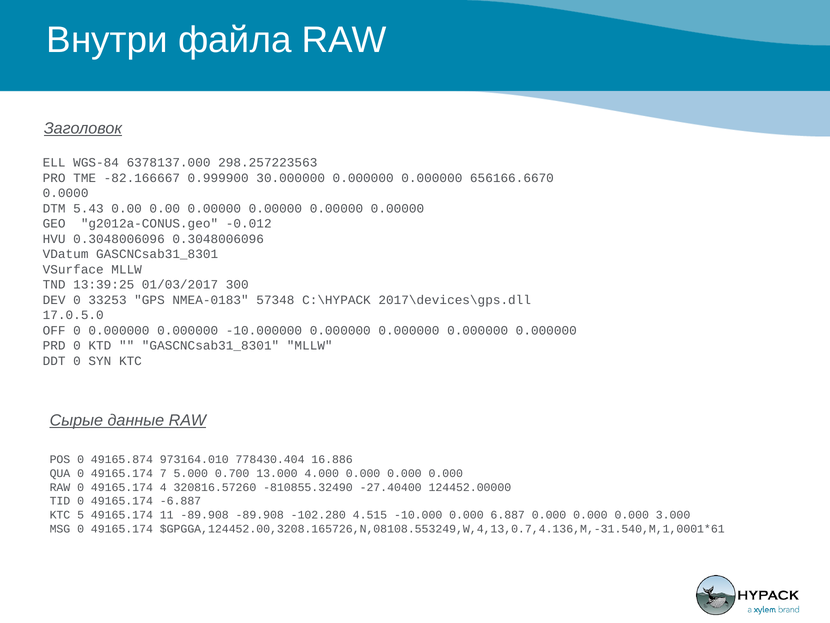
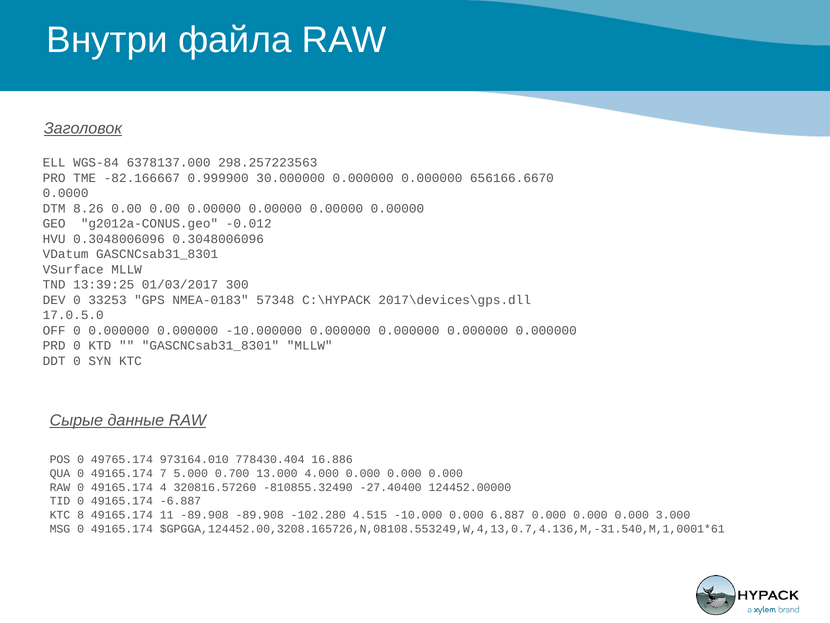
5.43: 5.43 -> 8.26
49165.874: 49165.874 -> 49765.174
5: 5 -> 8
